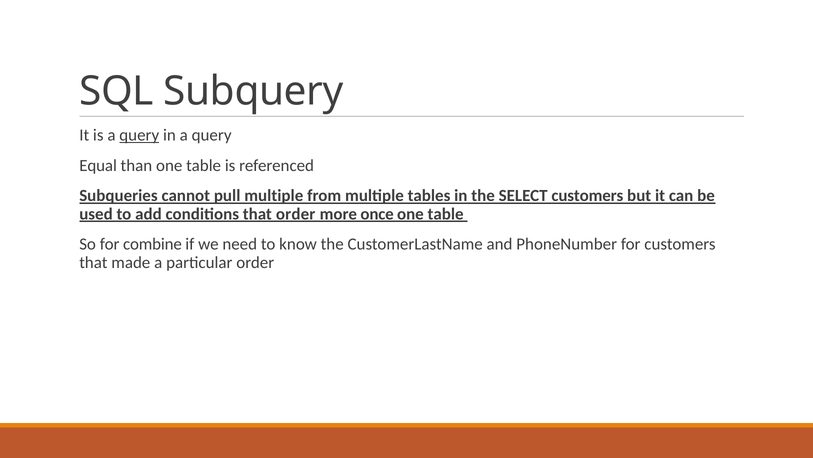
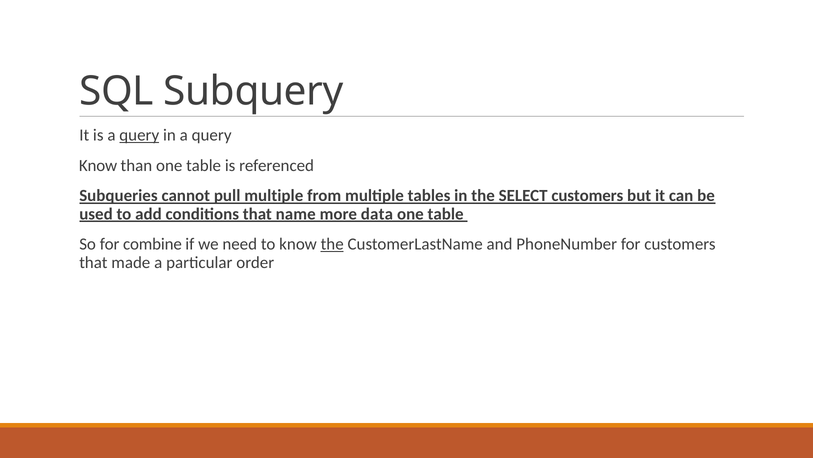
Equal at (98, 165): Equal -> Know
that order: order -> name
once: once -> data
the at (332, 244) underline: none -> present
